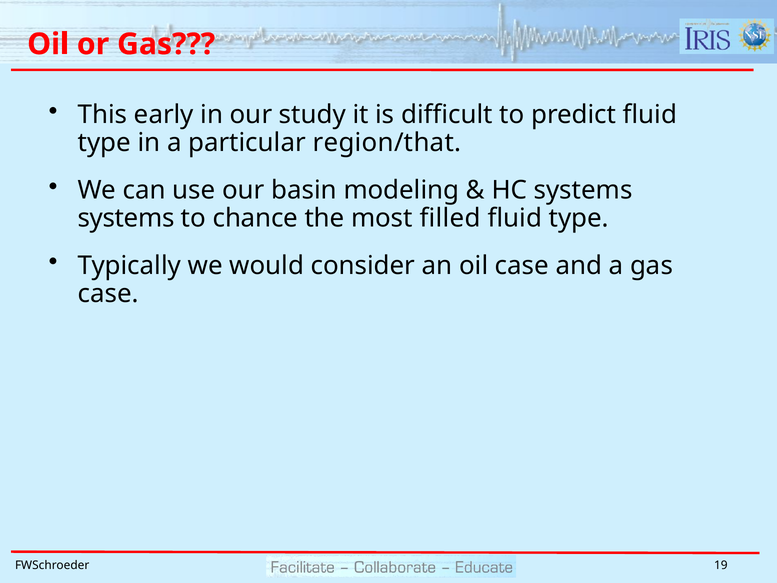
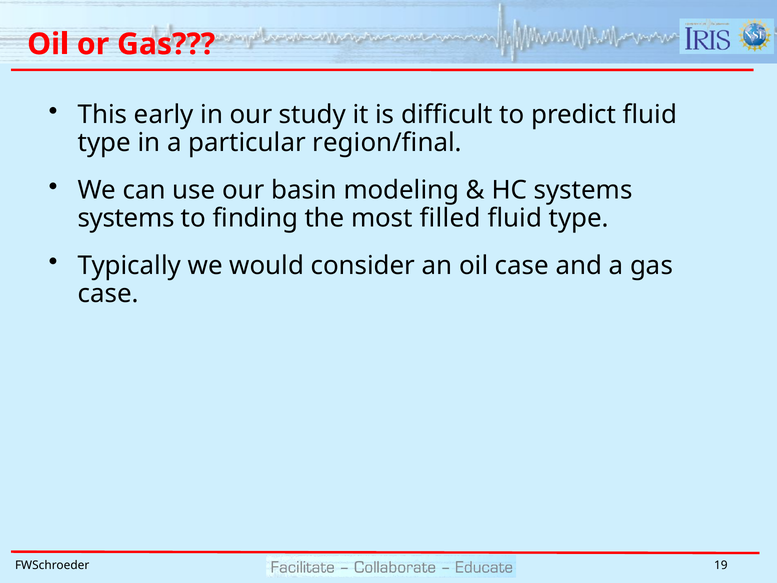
region/that: region/that -> region/final
chance: chance -> finding
